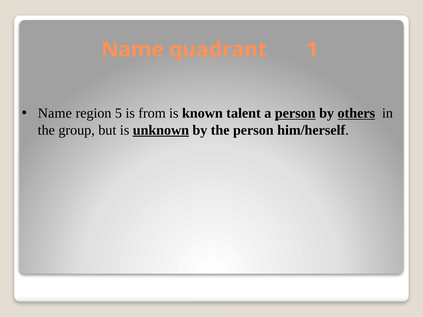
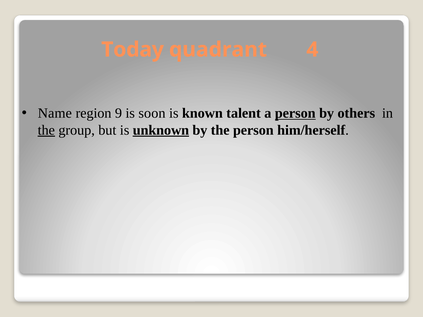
Name at (133, 50): Name -> Today
1: 1 -> 4
5: 5 -> 9
from: from -> soon
others underline: present -> none
the at (46, 130) underline: none -> present
